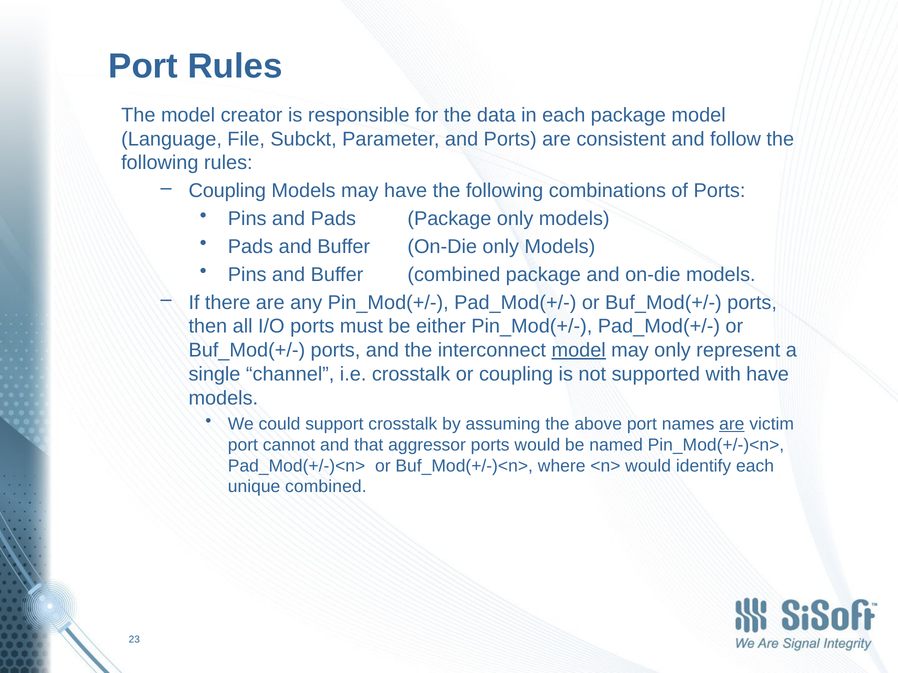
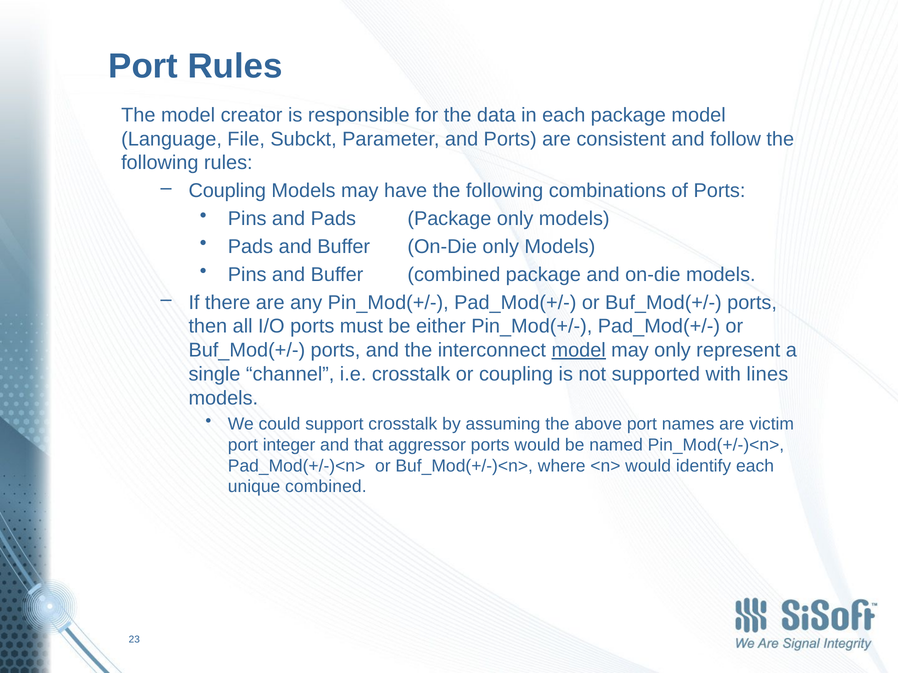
with have: have -> lines
are at (732, 424) underline: present -> none
cannot: cannot -> integer
